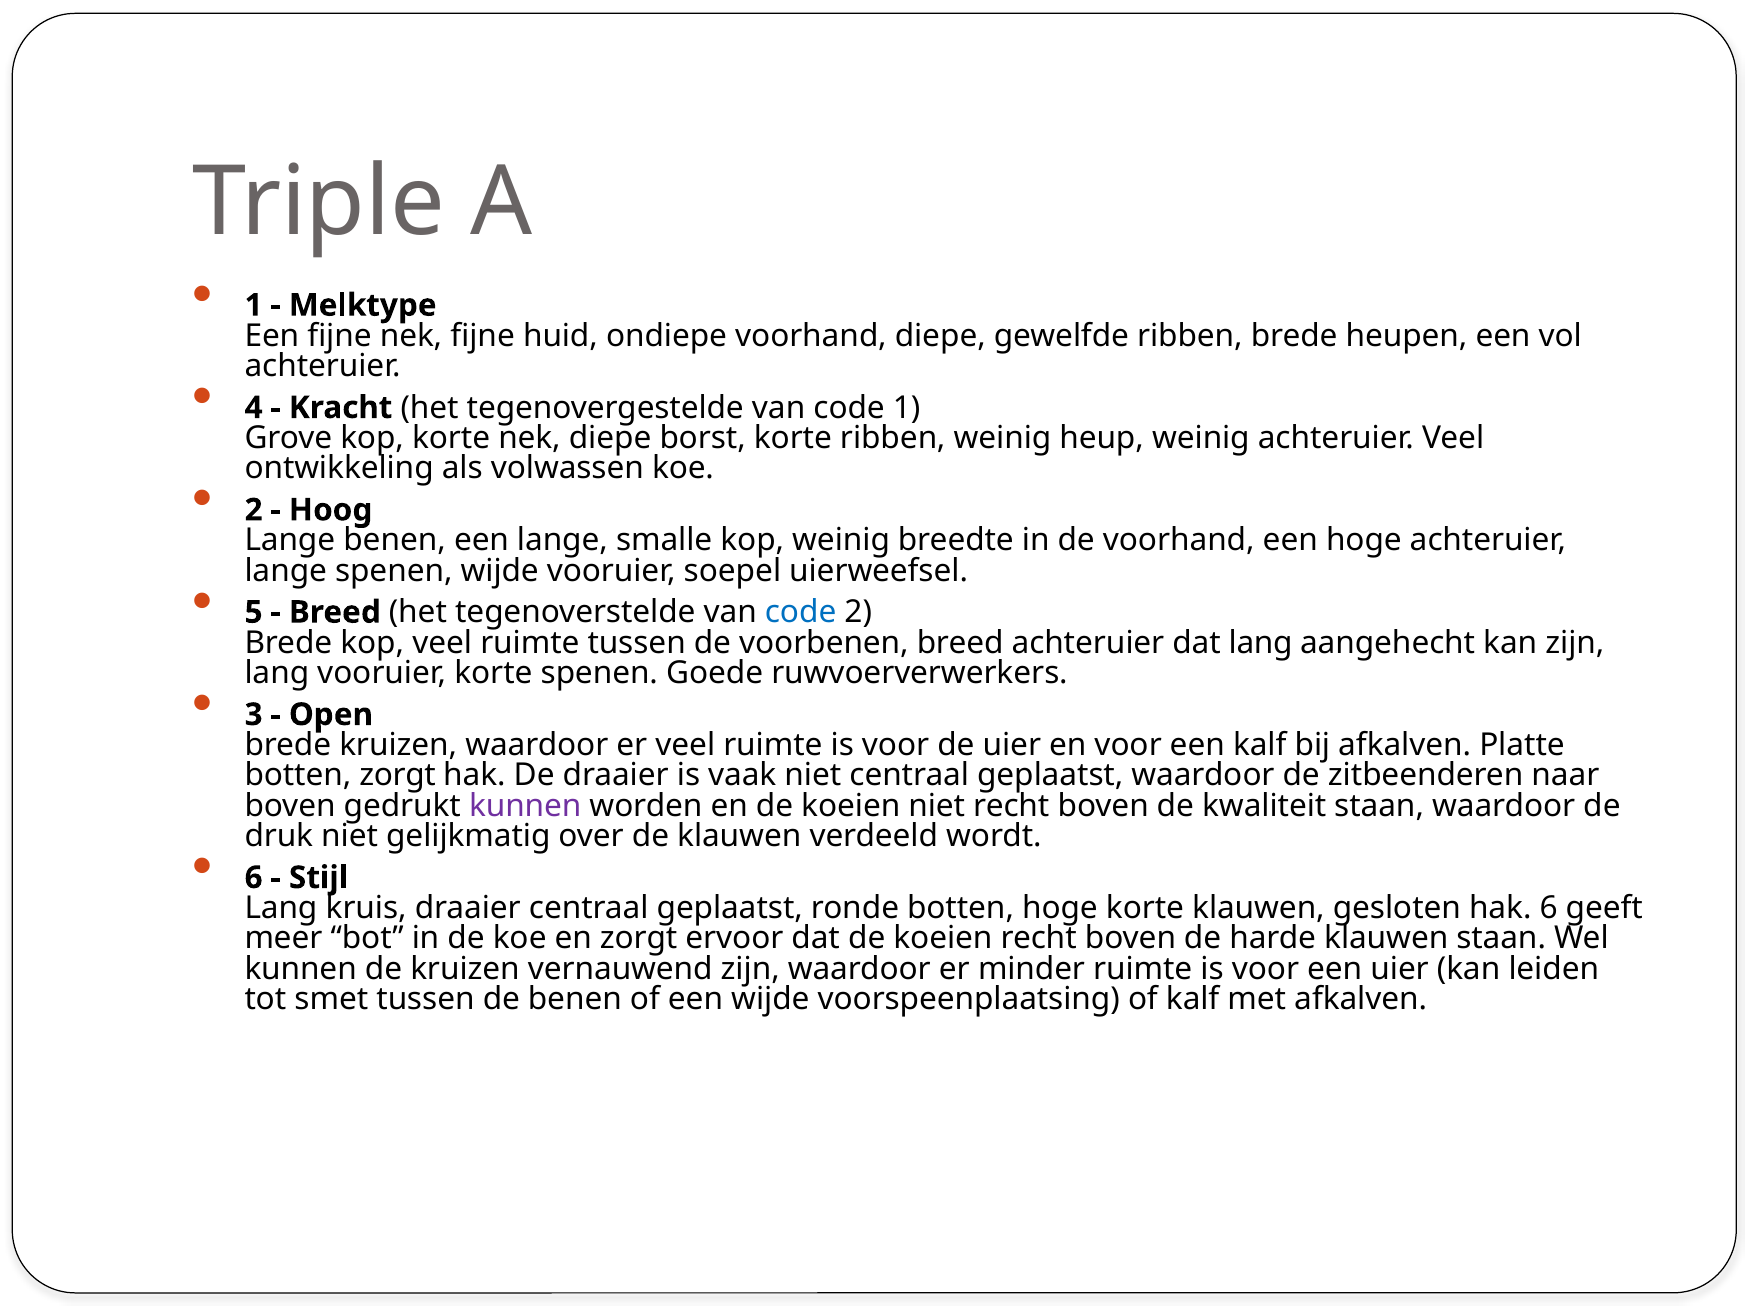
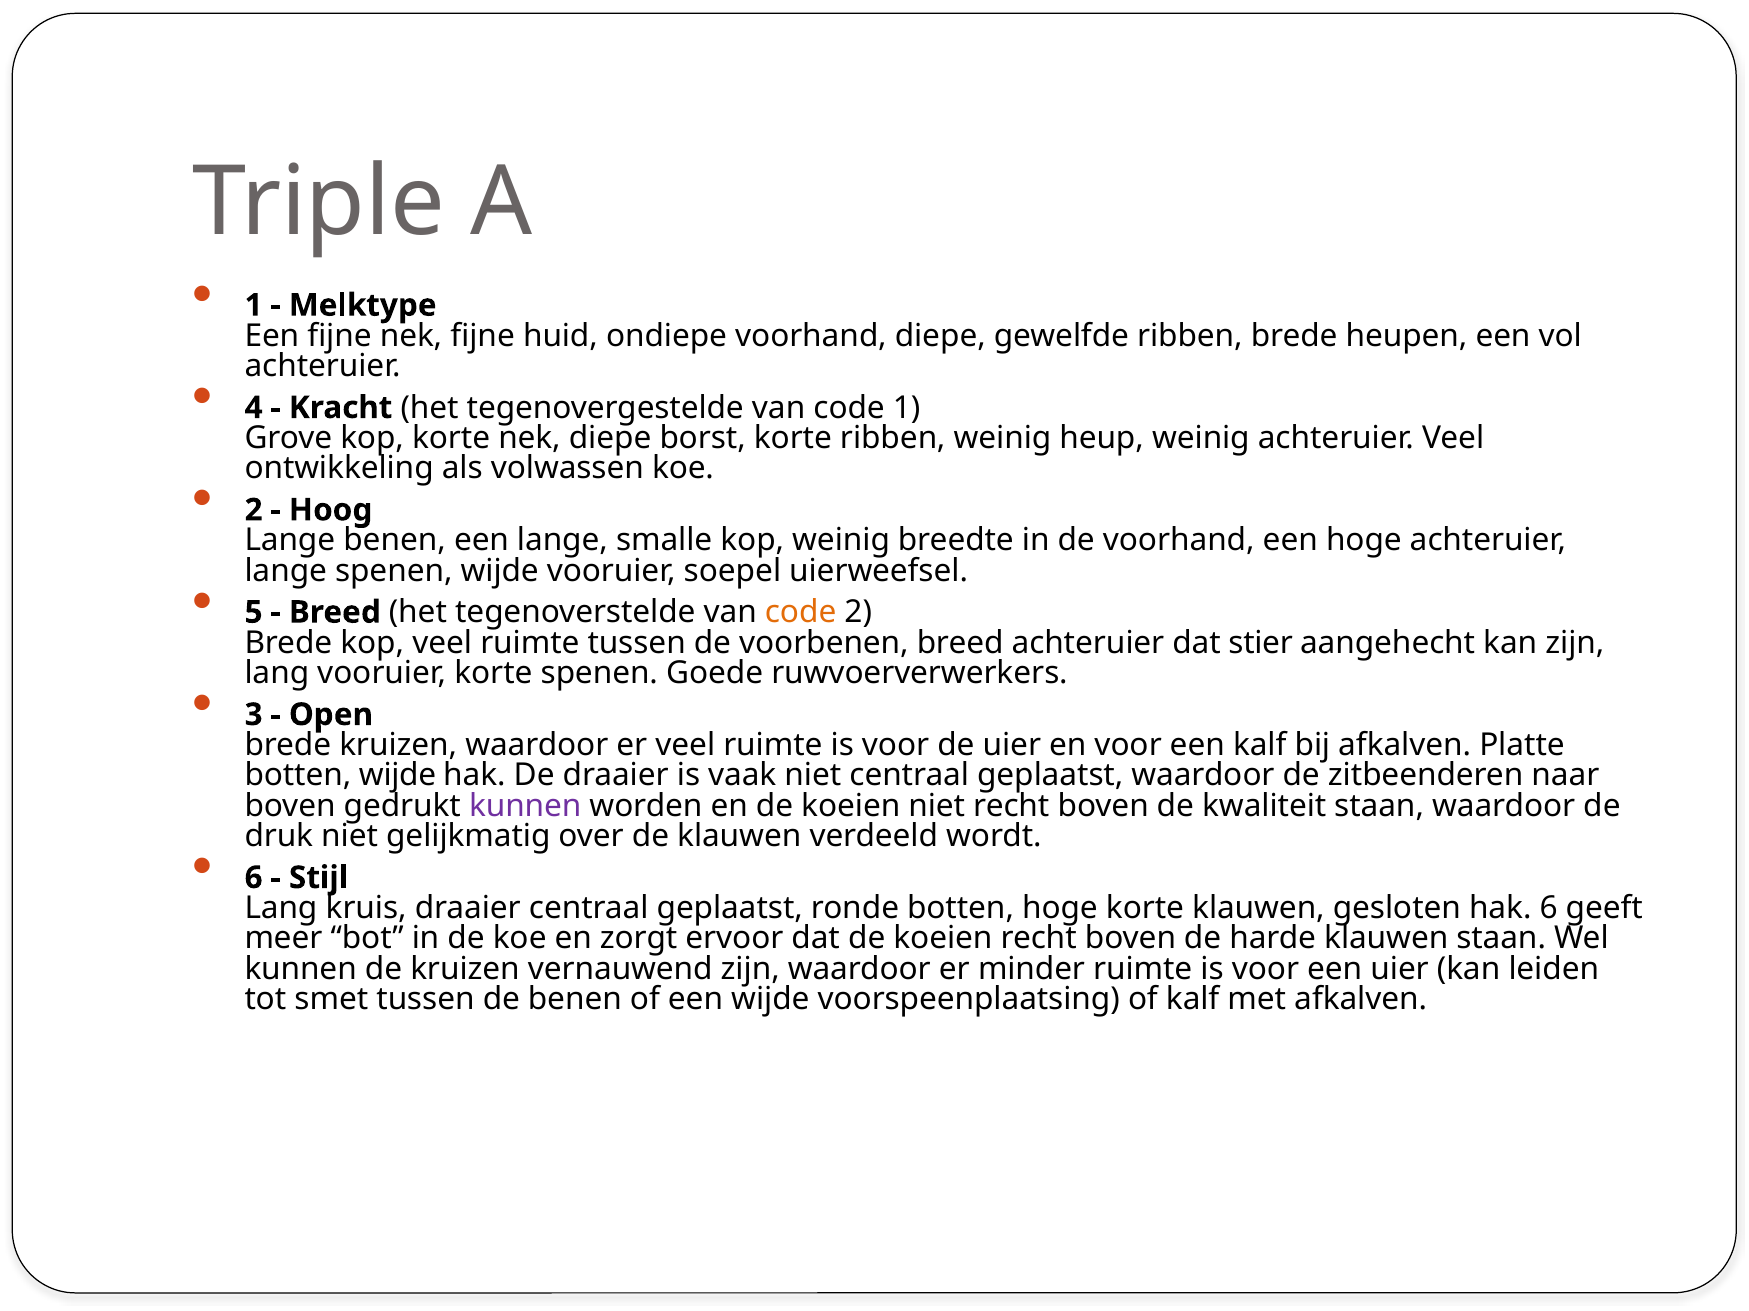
code at (801, 613) colour: blue -> orange
dat lang: lang -> stier
botten zorgt: zorgt -> wijde
